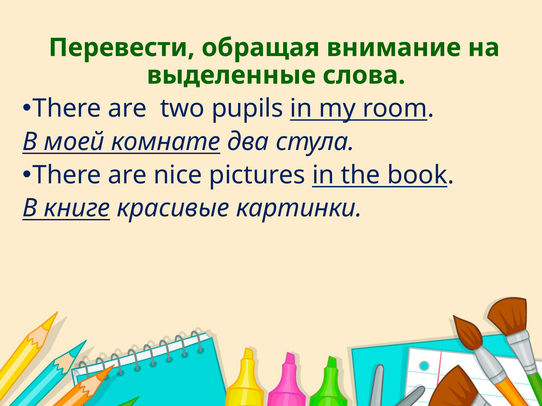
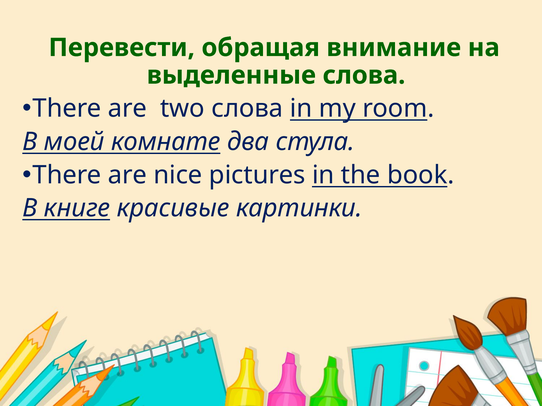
two pupils: pupils -> слова
